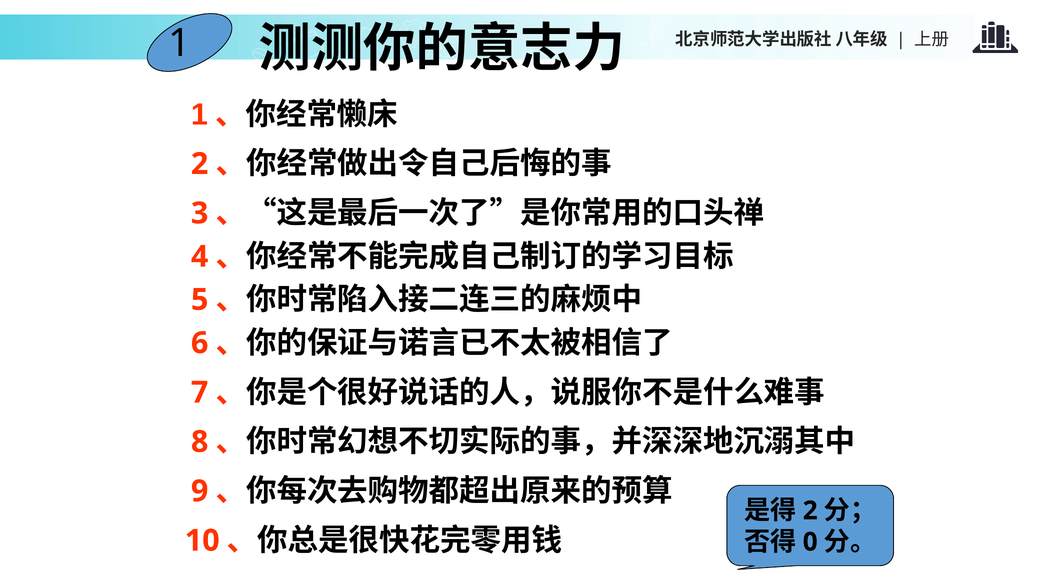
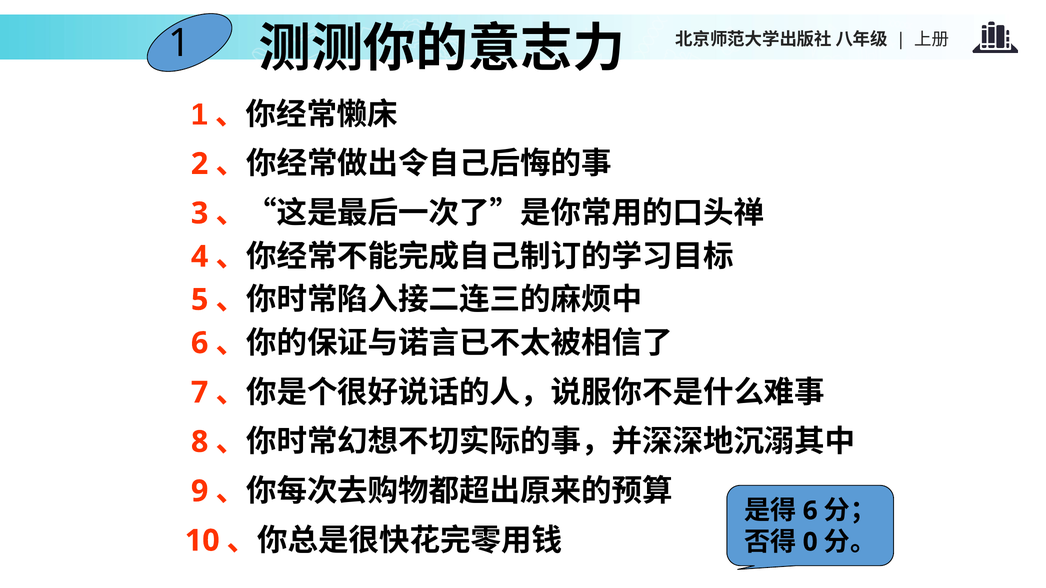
2 at (810, 511): 2 -> 6
